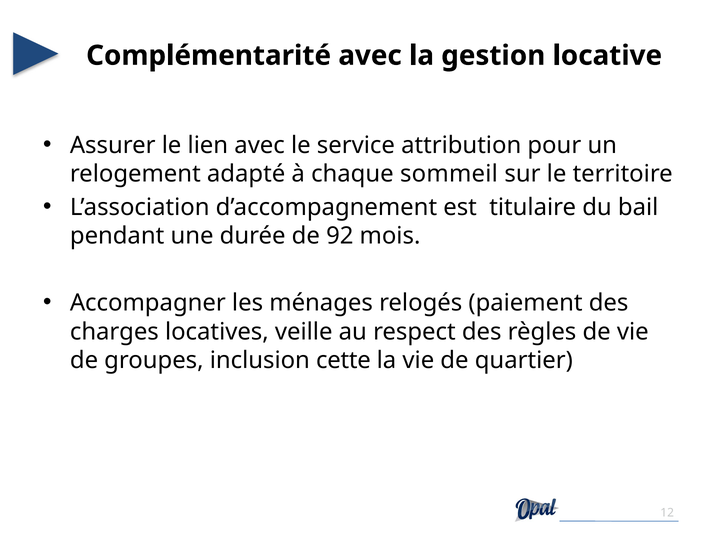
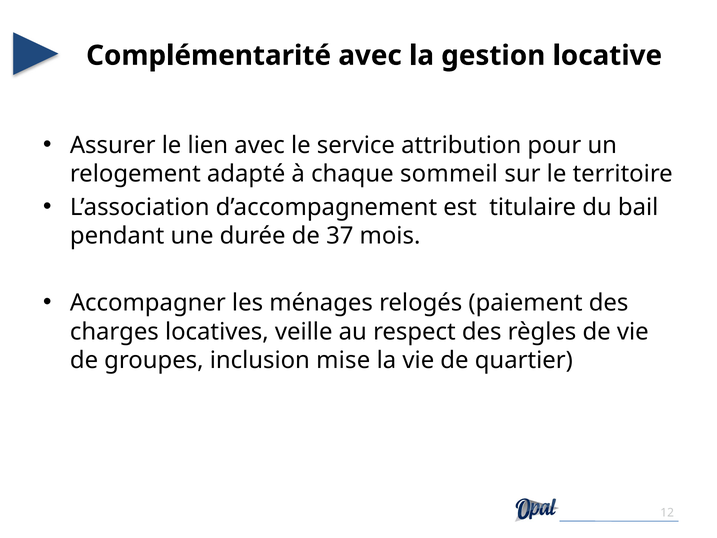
92: 92 -> 37
cette: cette -> mise
